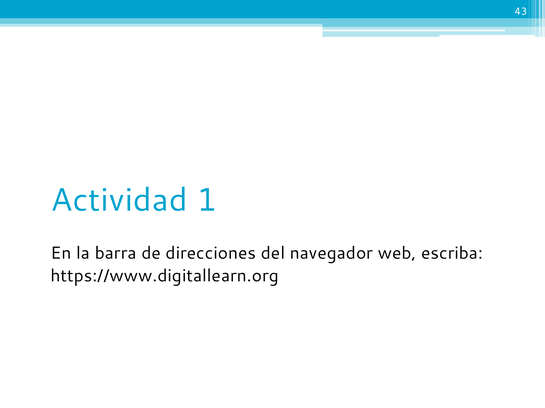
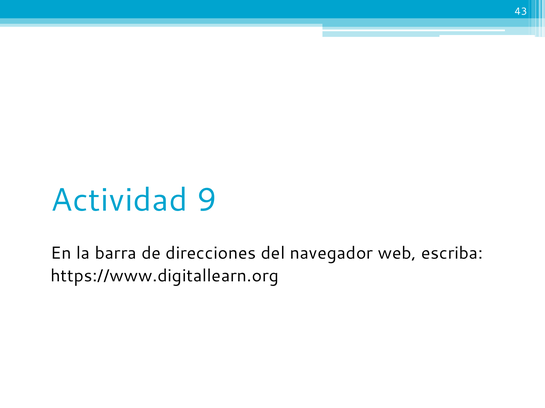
1: 1 -> 9
